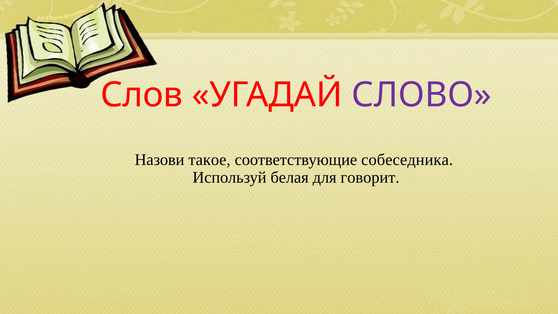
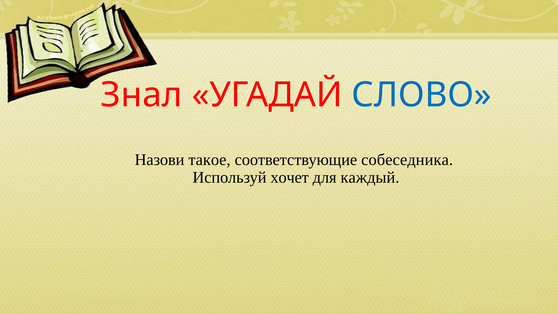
Слов: Слов -> Знал
СЛОВО colour: purple -> blue
белая: белая -> хочет
говорит: говорит -> каждый
